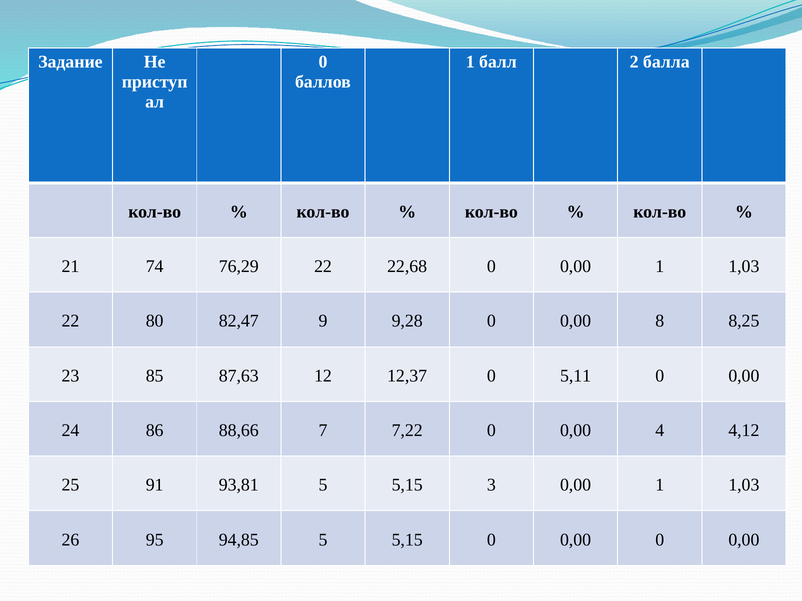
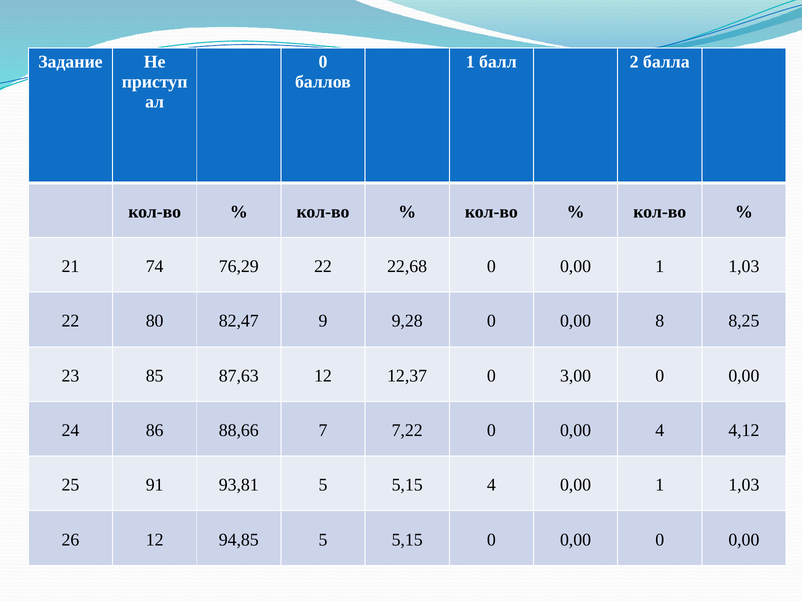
5,11: 5,11 -> 3,00
5,15 3: 3 -> 4
26 95: 95 -> 12
